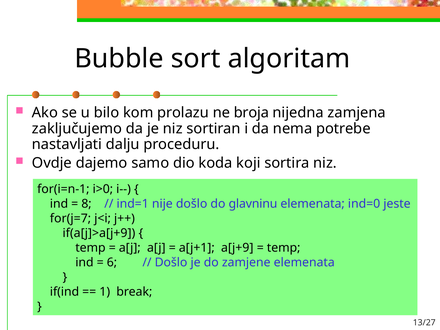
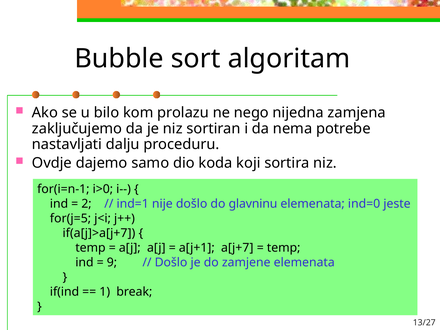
broja: broja -> nego
8: 8 -> 2
for(j=7: for(j=7 -> for(j=5
if(a[j]>a[j+9: if(a[j]>a[j+9 -> if(a[j]>a[j+7
a[j+9: a[j+9 -> a[j+7
6: 6 -> 9
